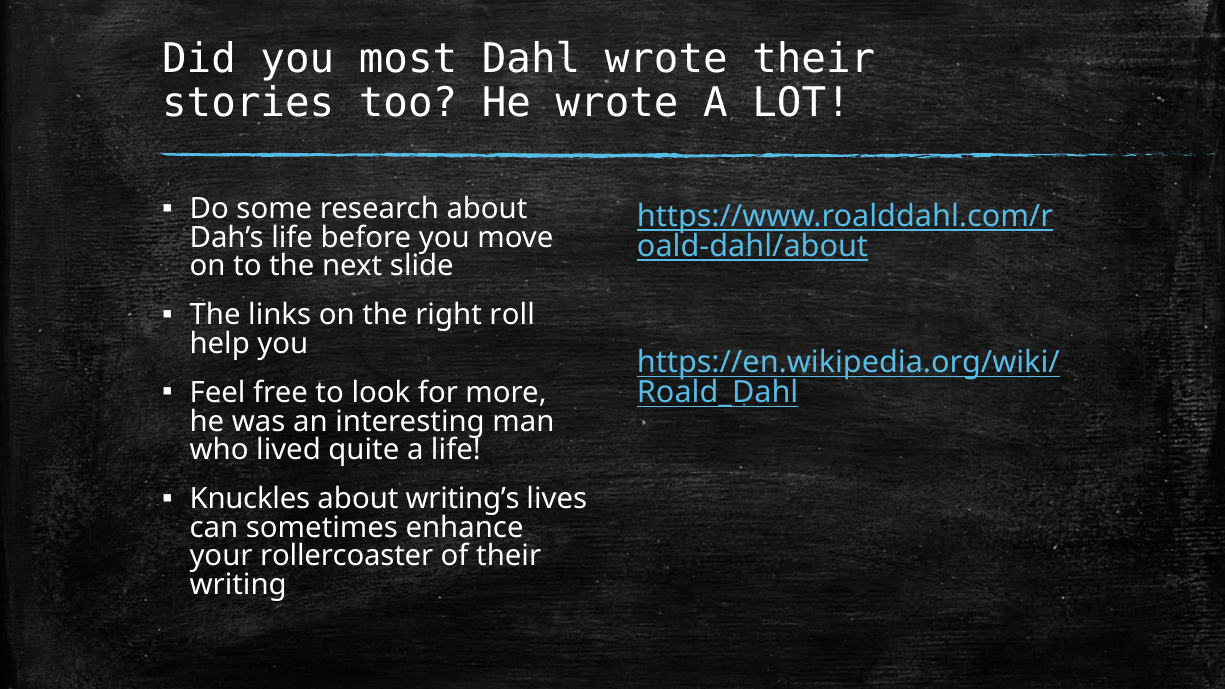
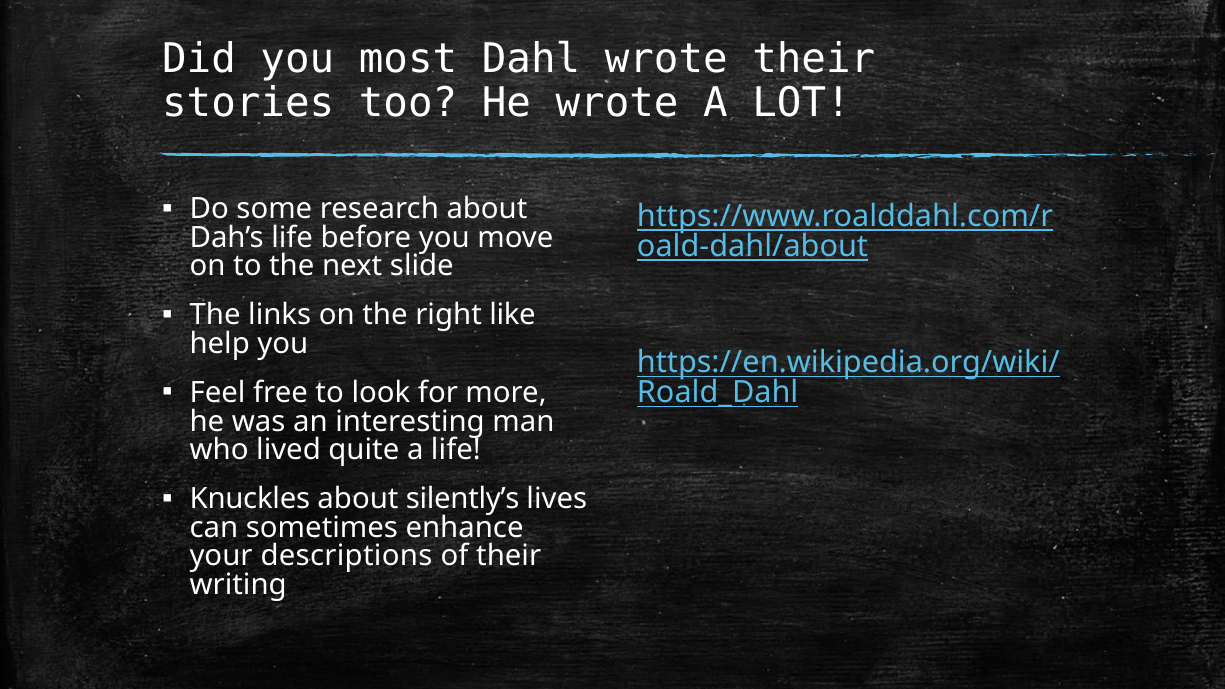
roll: roll -> like
writing’s: writing’s -> silently’s
rollercoaster: rollercoaster -> descriptions
